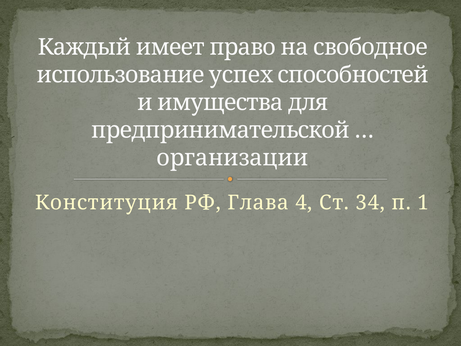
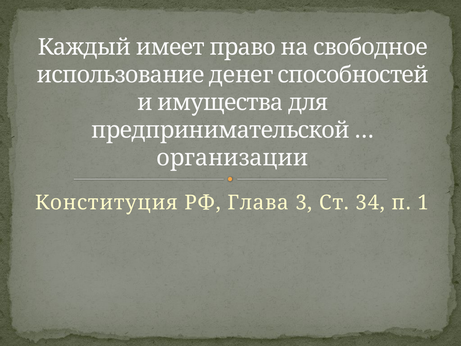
успех: успех -> денег
4: 4 -> 3
